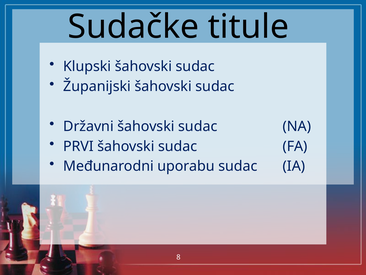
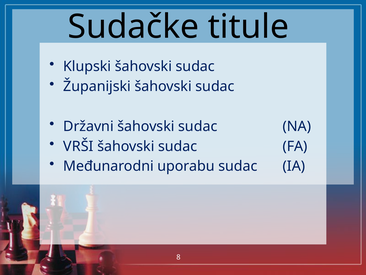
PRVI: PRVI -> VRŠI
